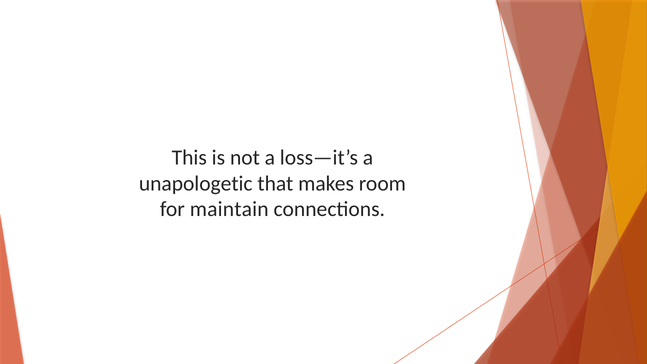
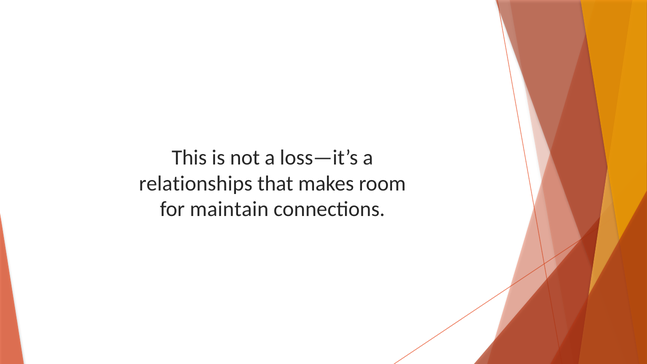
unapologetic: unapologetic -> relationships
